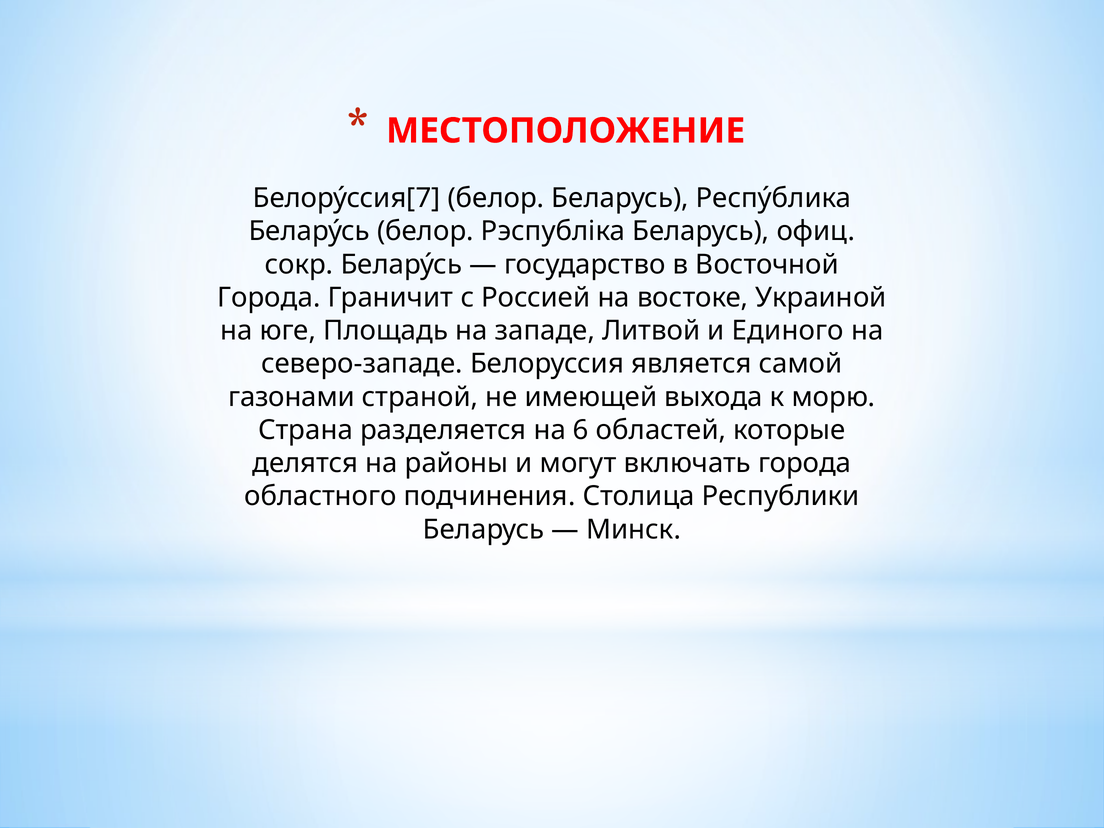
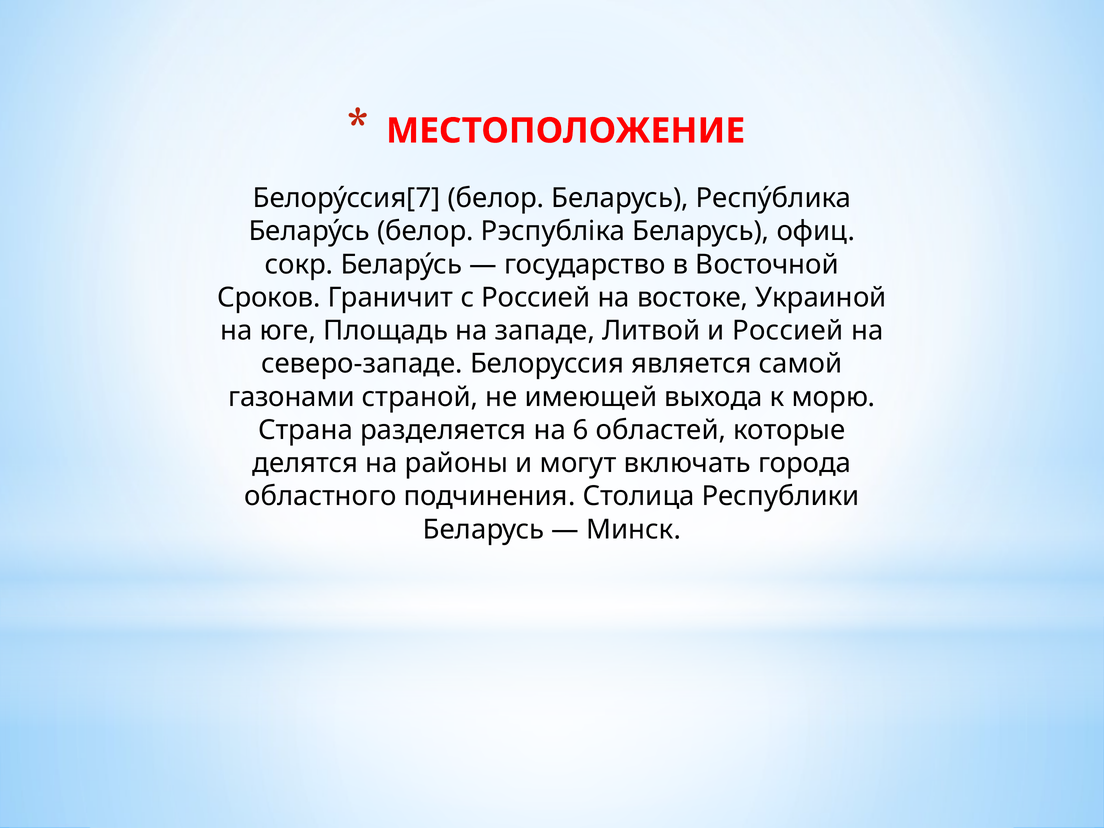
Города at (269, 298): Города -> Сроков
и Единого: Единого -> Россией
